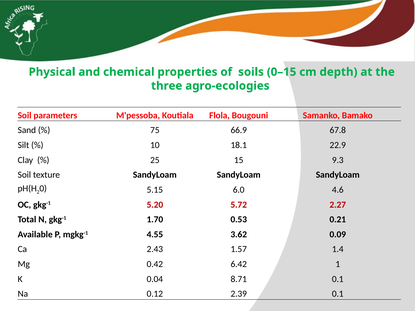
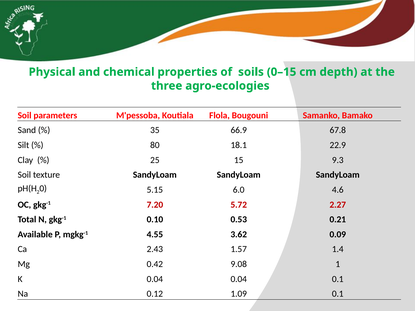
75: 75 -> 35
10: 10 -> 80
5.20: 5.20 -> 7.20
1.70: 1.70 -> 0.10
6.42: 6.42 -> 9.08
0.04 8.71: 8.71 -> 0.04
2.39: 2.39 -> 1.09
